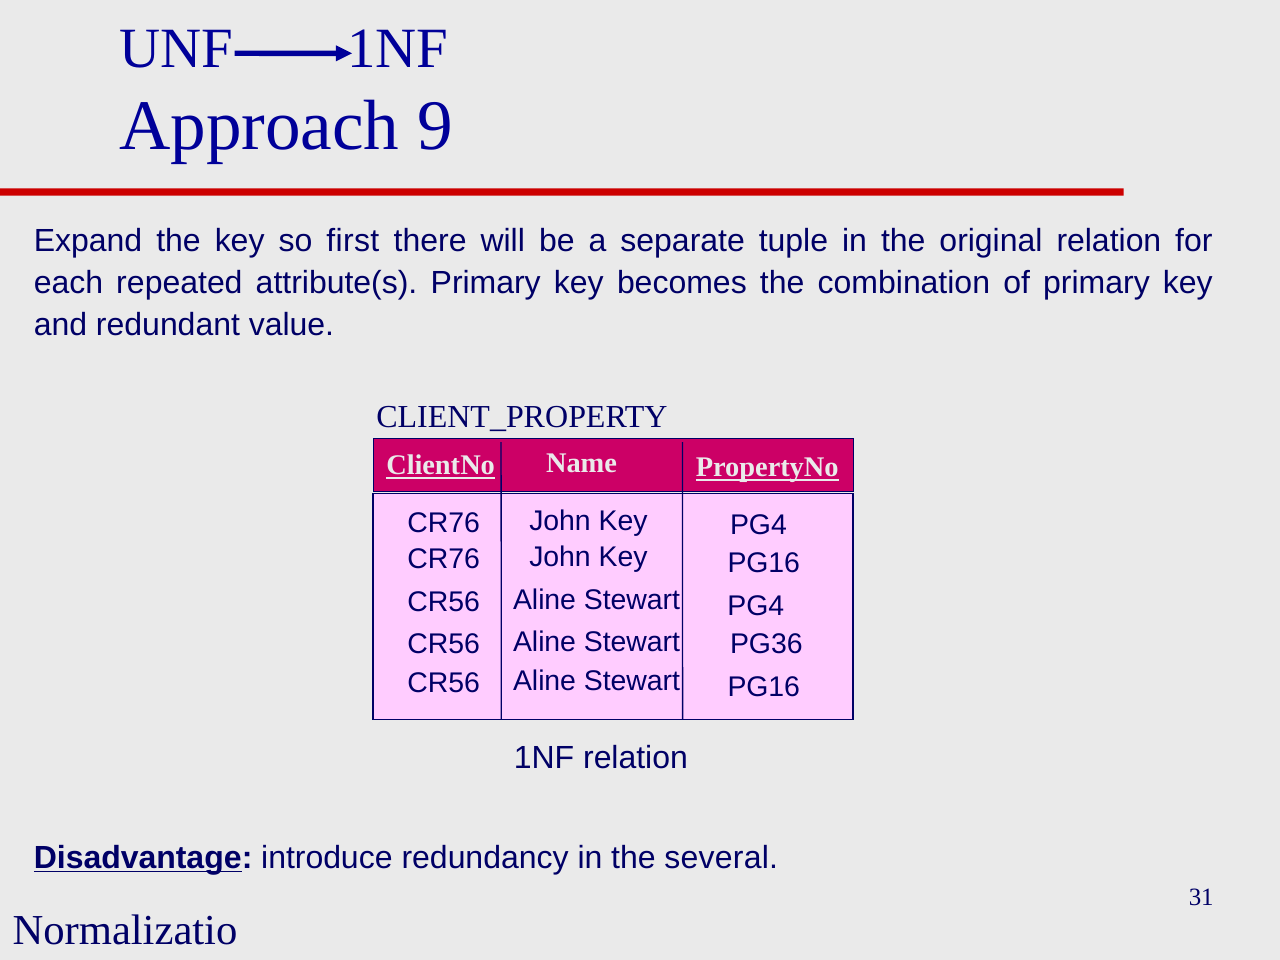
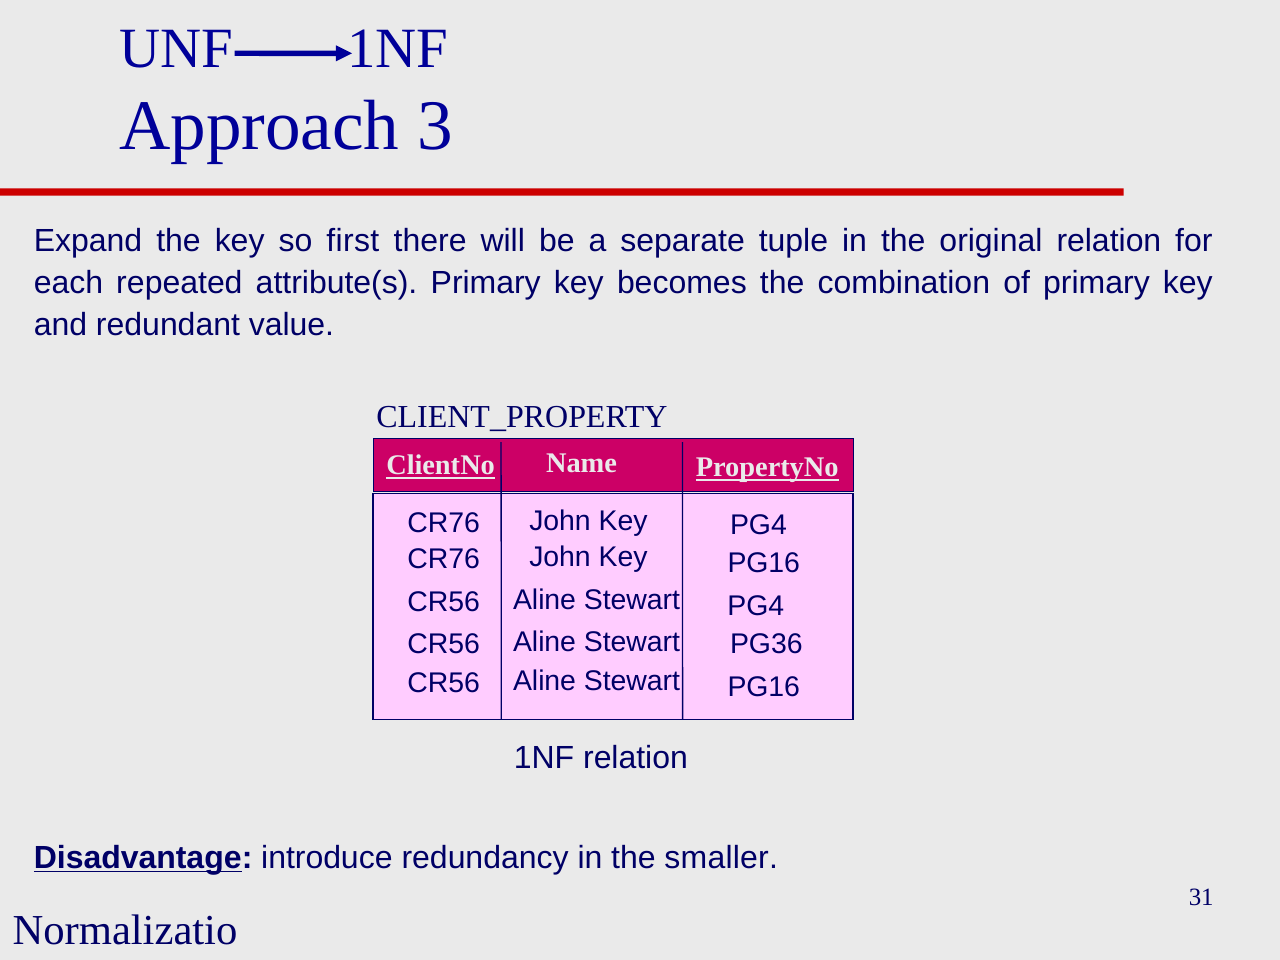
9: 9 -> 3
several: several -> smaller
